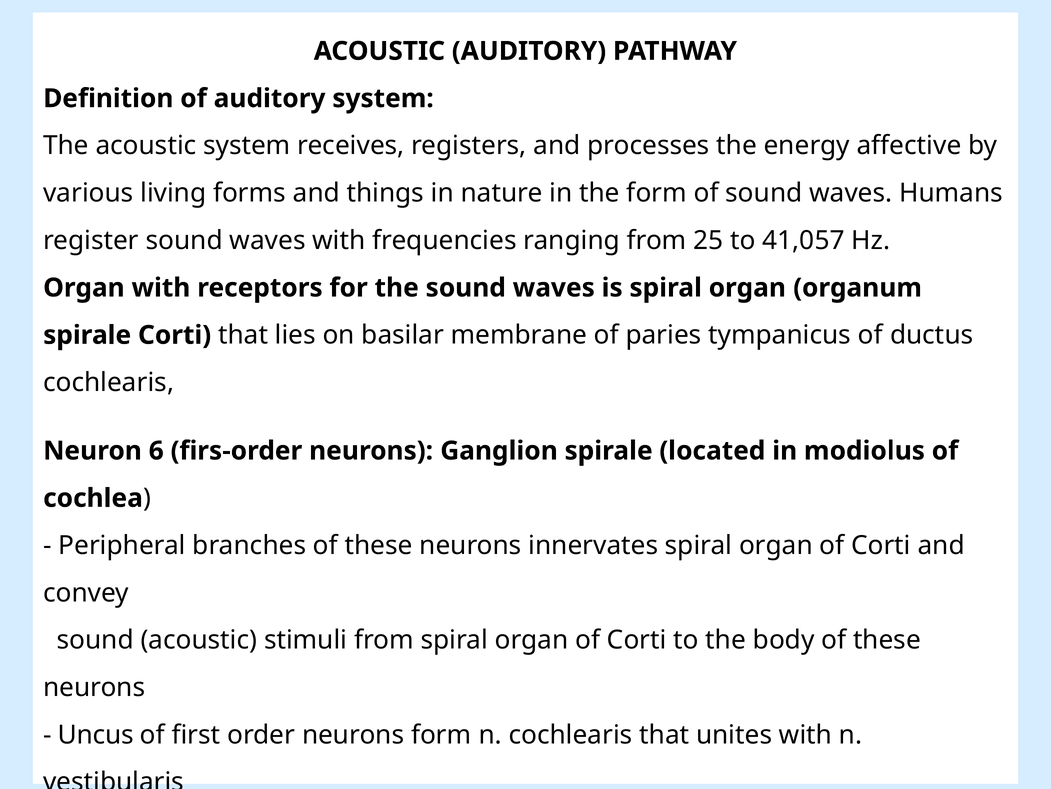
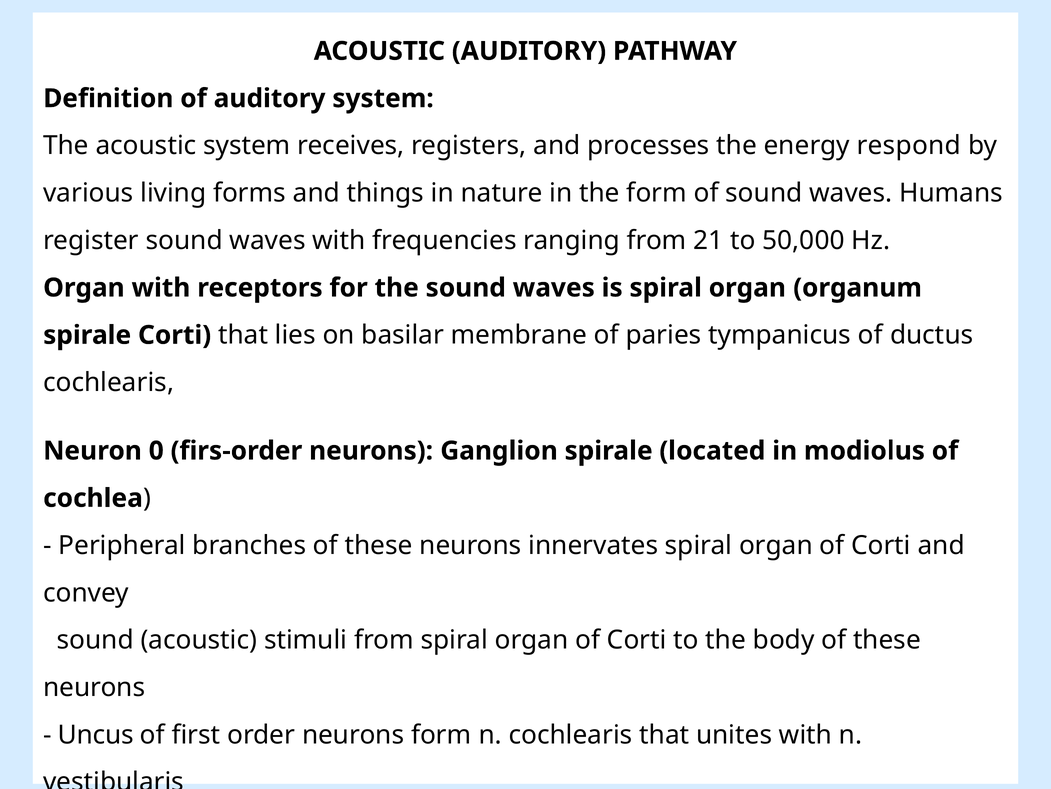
affective: affective -> respond
25: 25 -> 21
41,057: 41,057 -> 50,000
6: 6 -> 0
